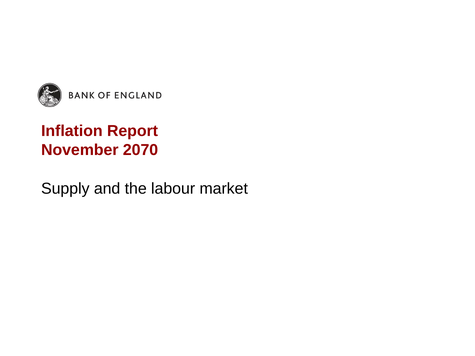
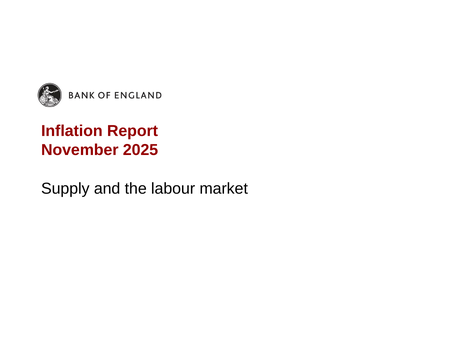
2070: 2070 -> 2025
